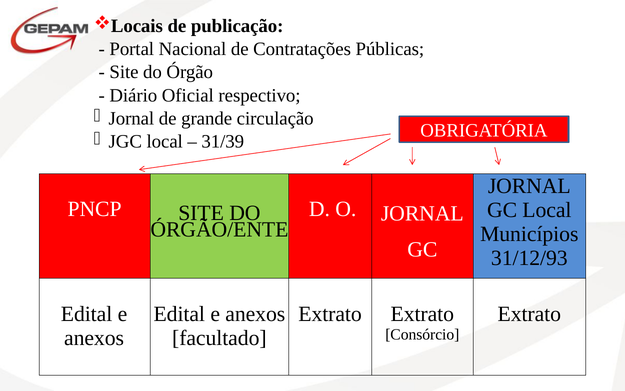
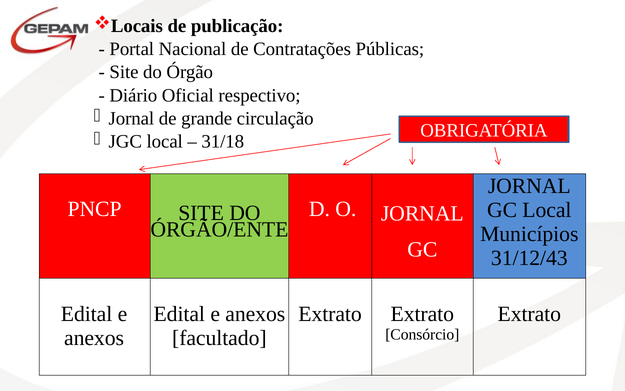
31/39: 31/39 -> 31/18
31/12/93: 31/12/93 -> 31/12/43
